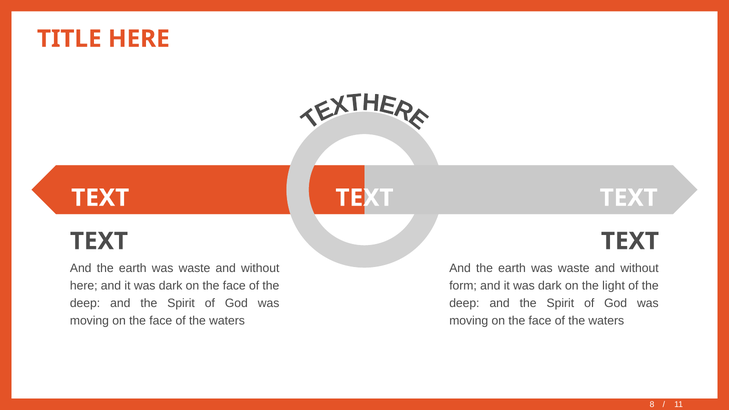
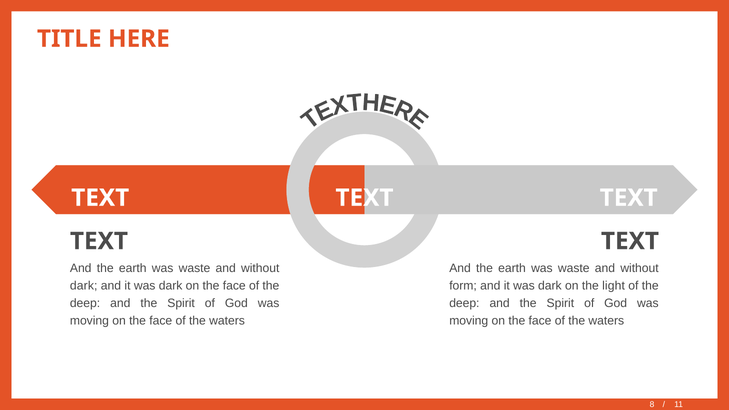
here at (84, 286): here -> dark
